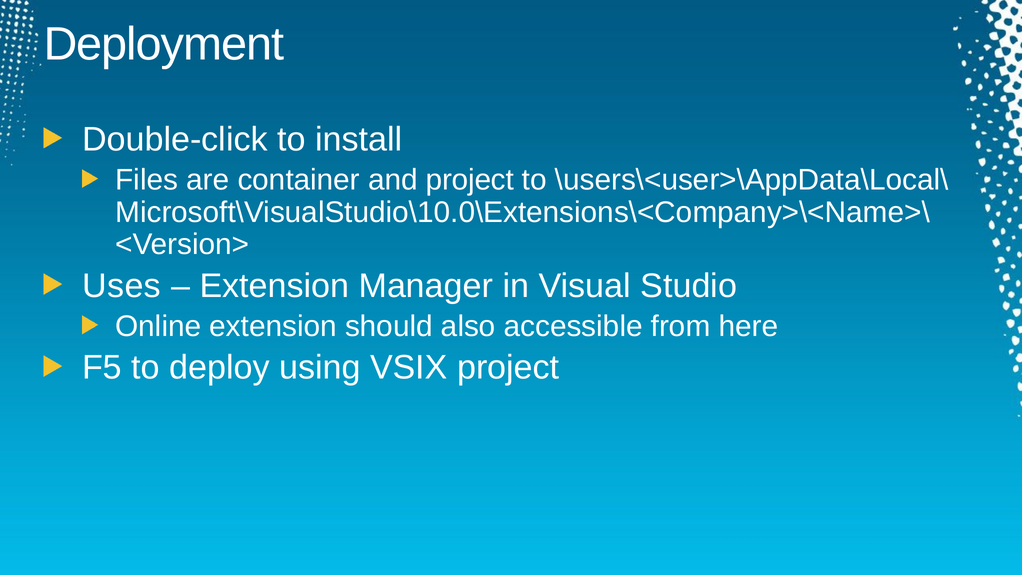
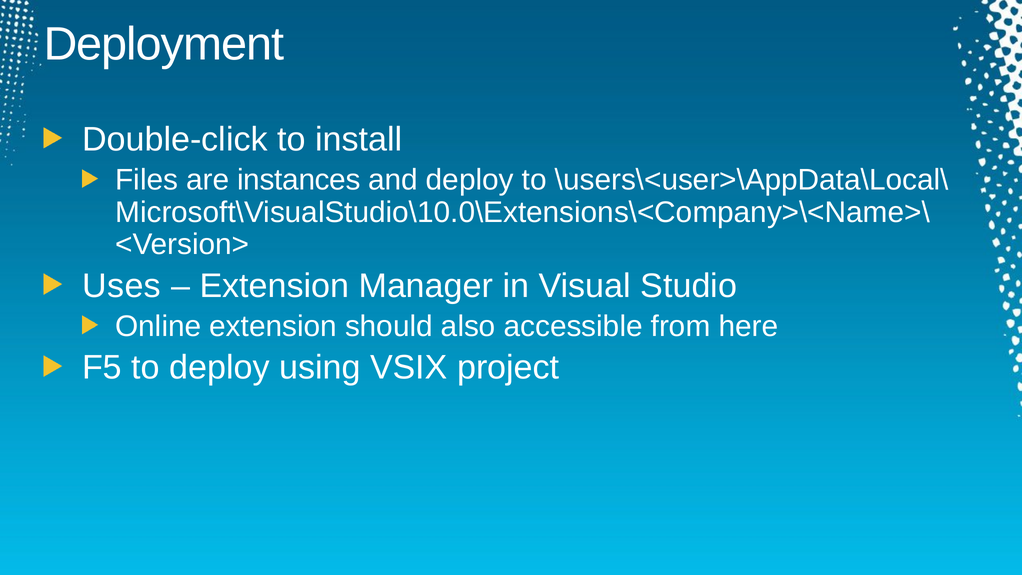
container: container -> instances
and project: project -> deploy
